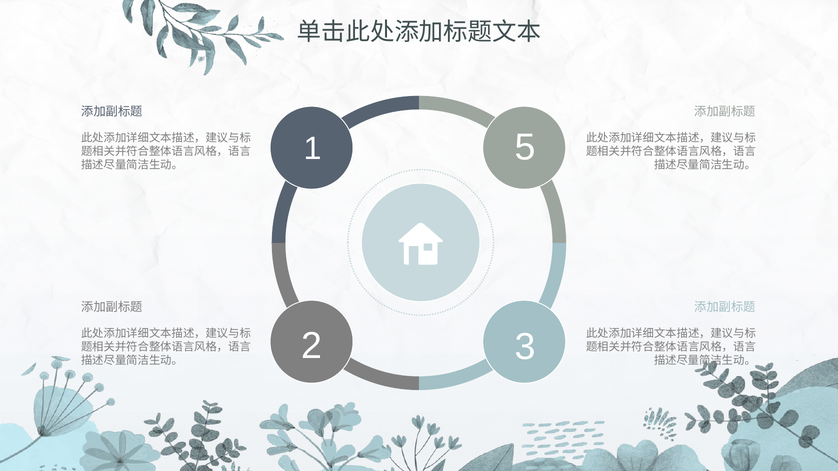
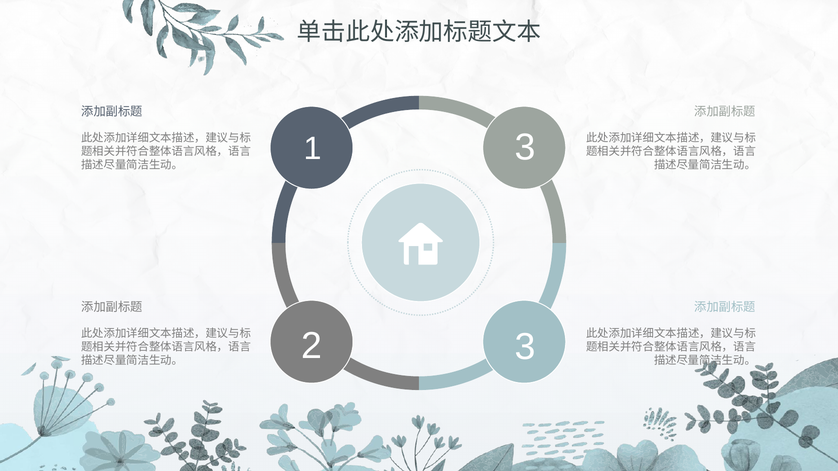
1 5: 5 -> 3
